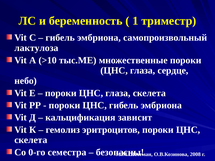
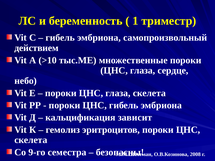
лактулоза: лактулоза -> действием
0-го: 0-го -> 9-го
